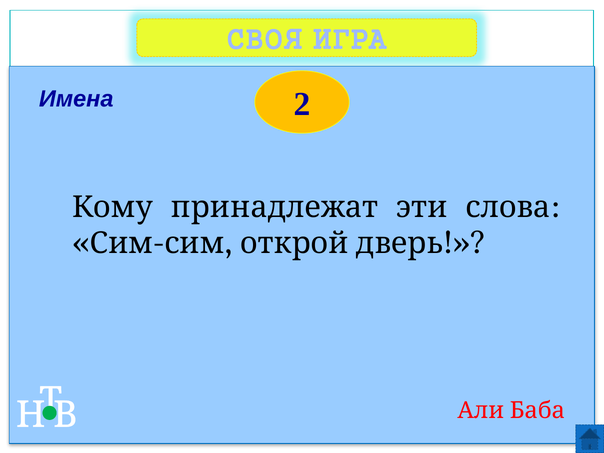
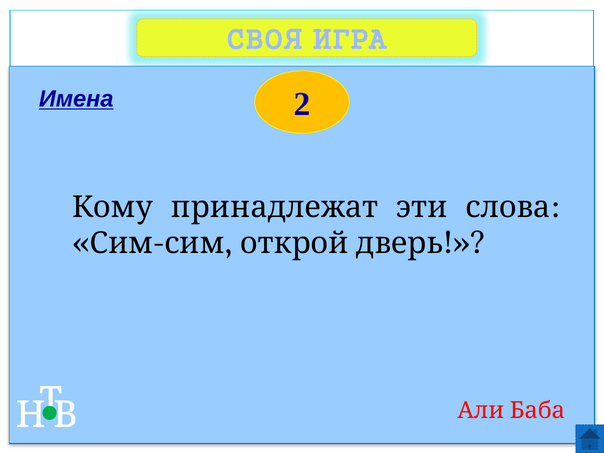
Имена underline: none -> present
